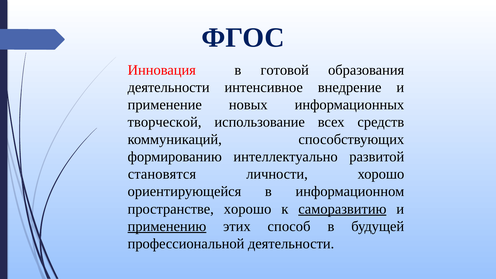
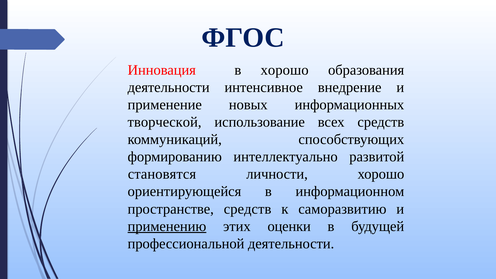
в готовой: готовой -> хорошо
пространстве хорошо: хорошо -> средств
саморазвитию underline: present -> none
способ: способ -> оценки
